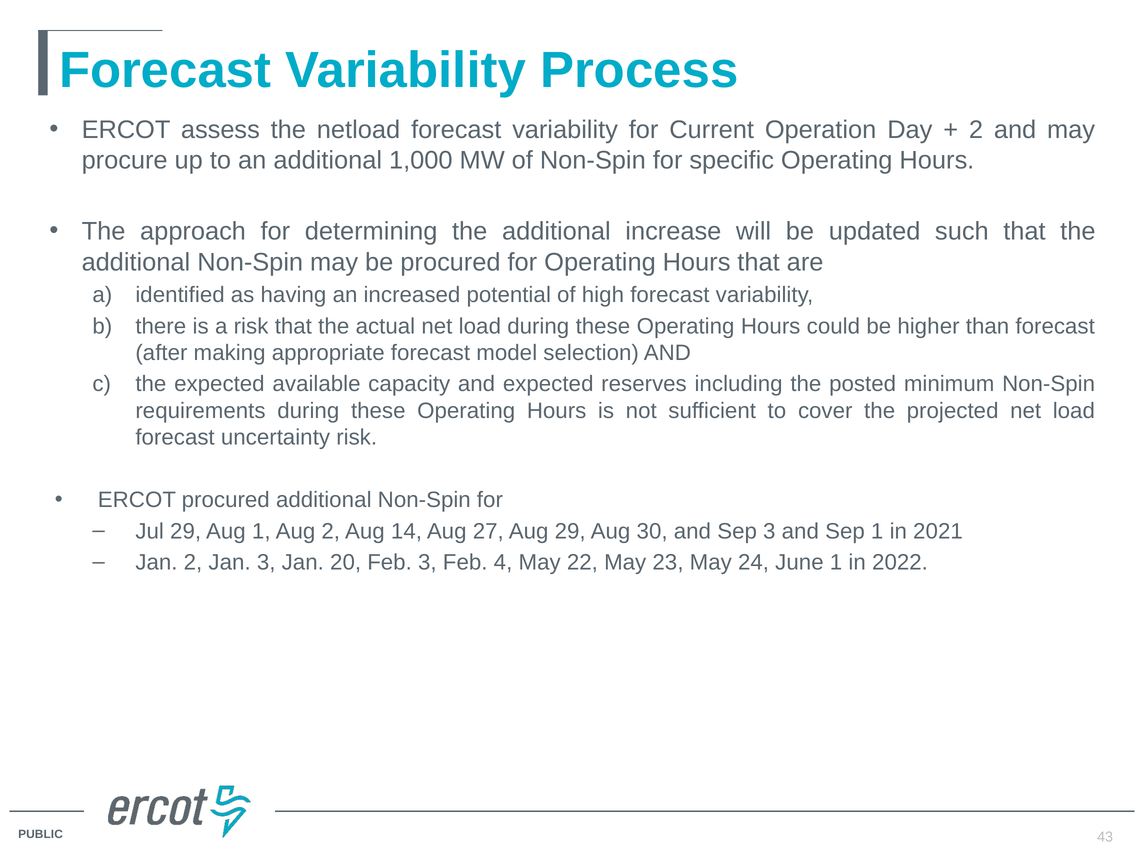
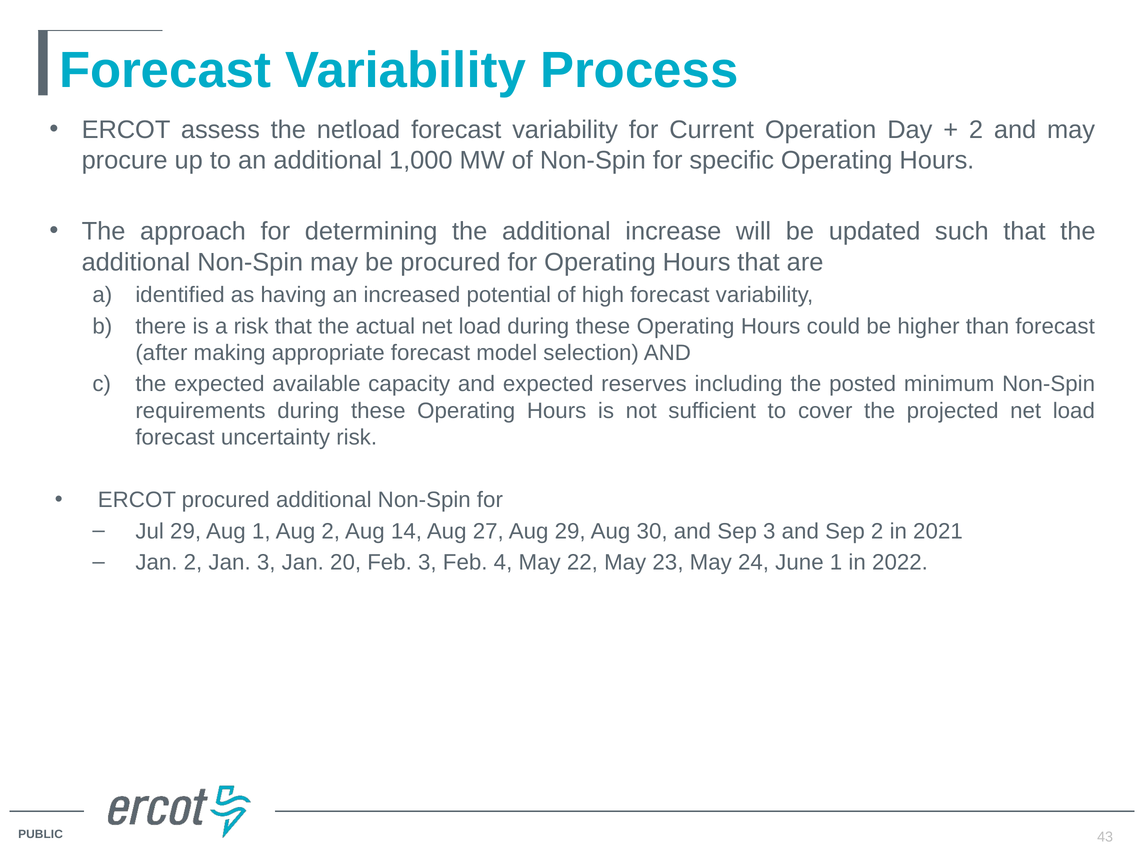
Sep 1: 1 -> 2
